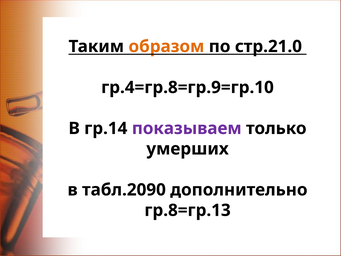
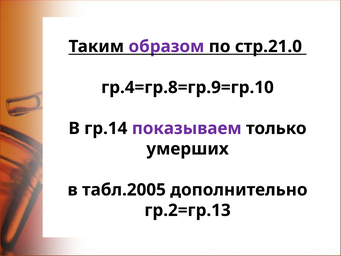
образом colour: orange -> purple
табл.2090: табл.2090 -> табл.2005
гр.8=гр.13: гр.8=гр.13 -> гр.2=гр.13
